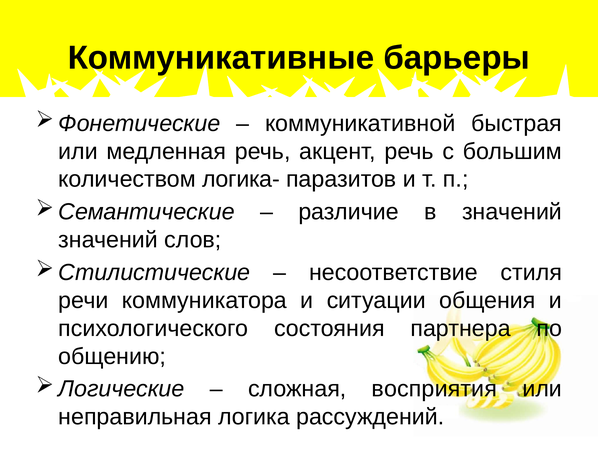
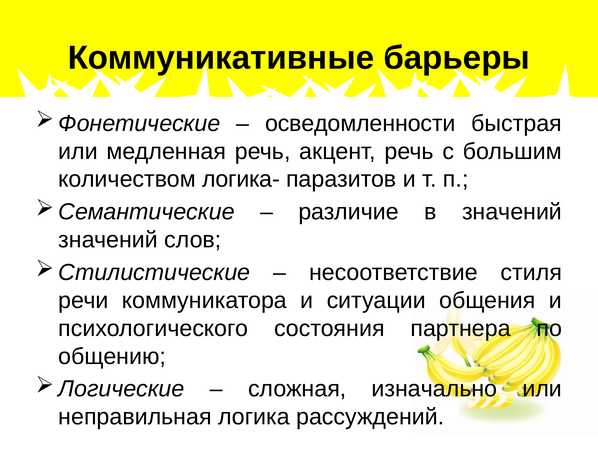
коммуникативной: коммуникативной -> осведомленности
восприятия: восприятия -> изначально
